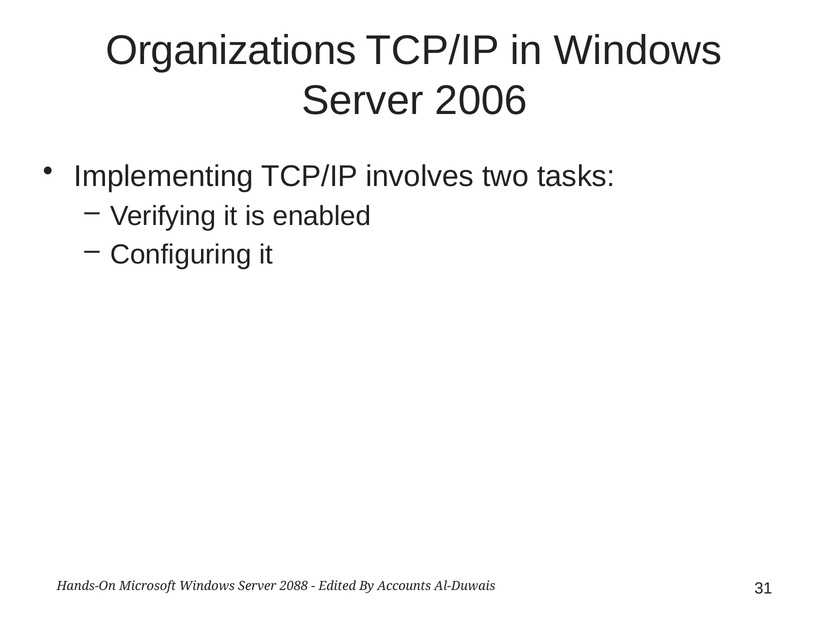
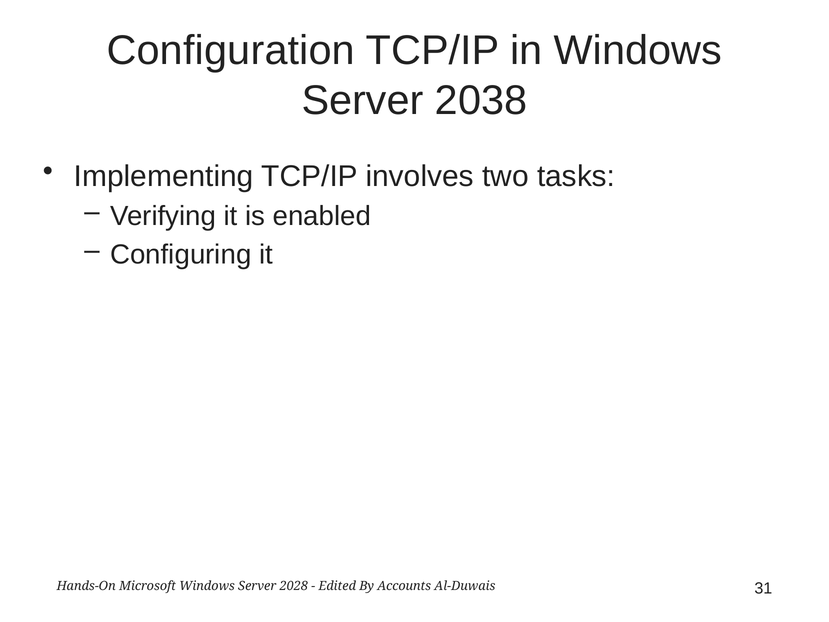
Organizations: Organizations -> Configuration
2006: 2006 -> 2038
2088: 2088 -> 2028
